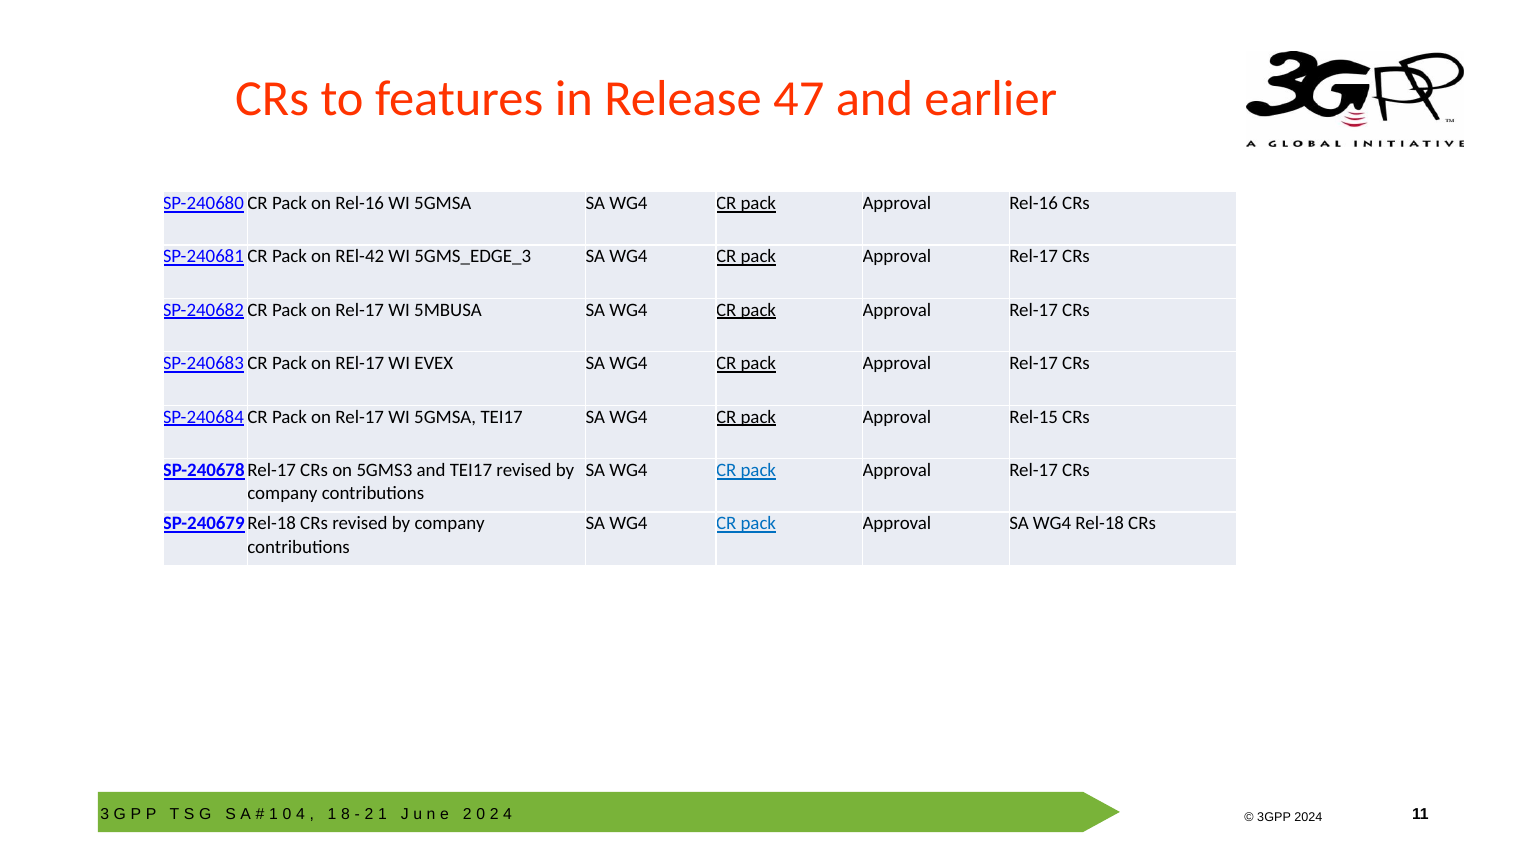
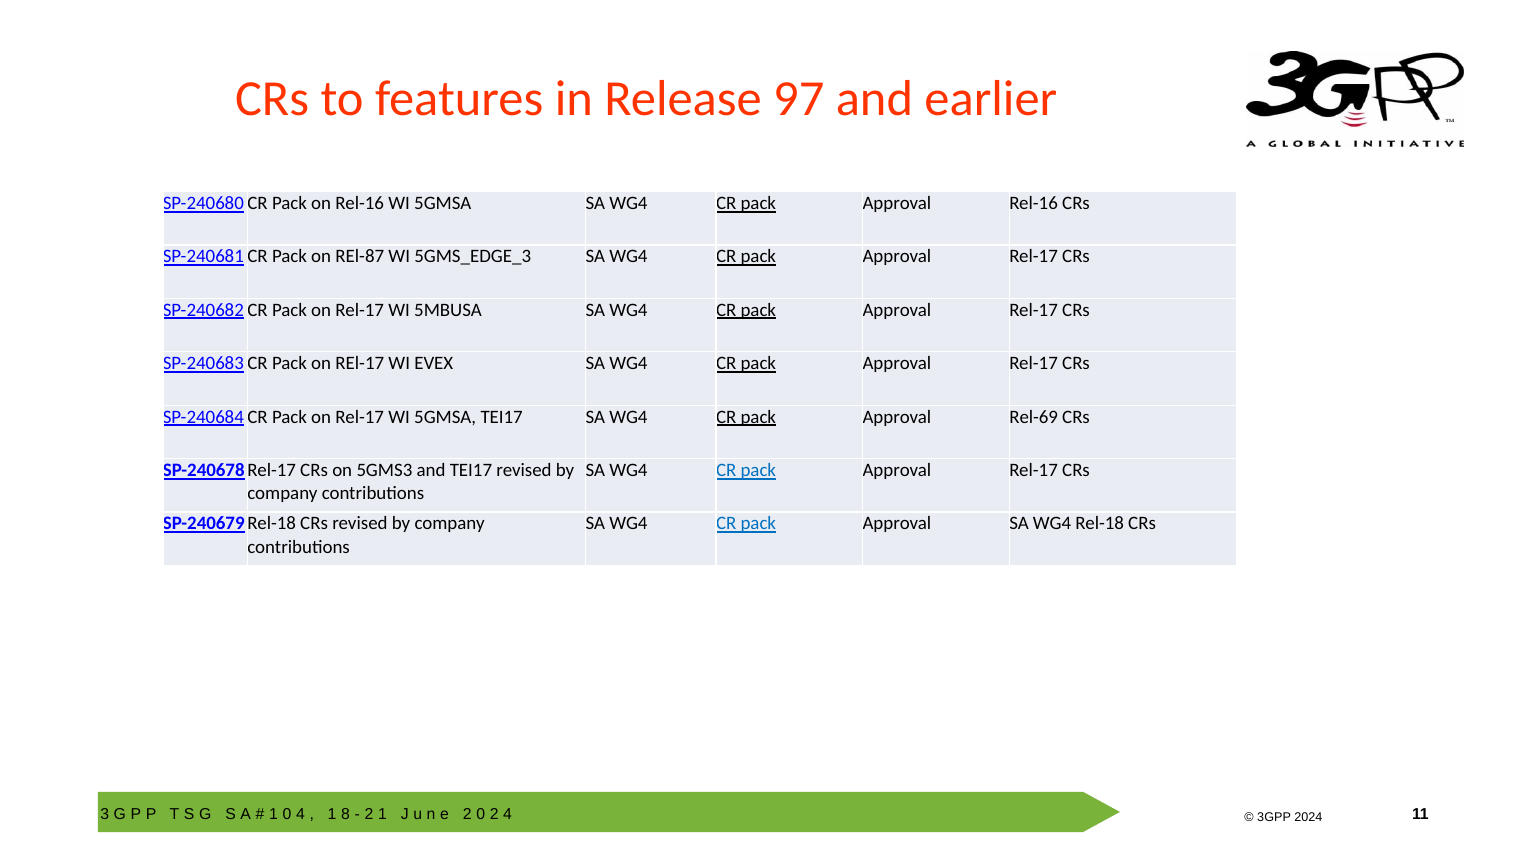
47: 47 -> 97
REl-42: REl-42 -> REl-87
Rel-15: Rel-15 -> Rel-69
